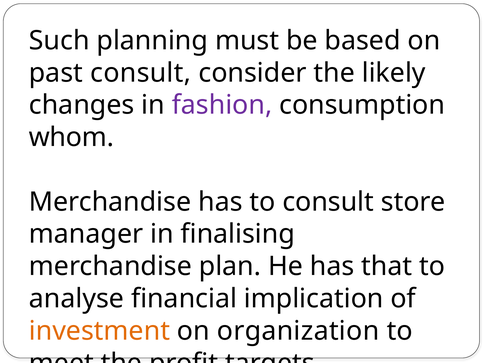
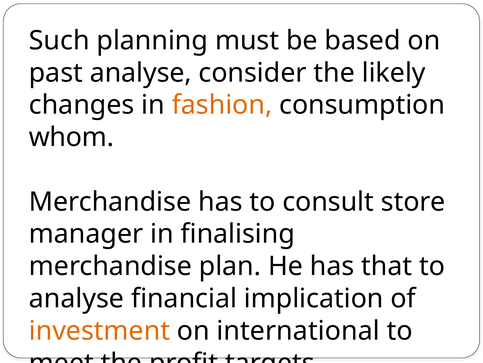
past consult: consult -> analyse
fashion colour: purple -> orange
organization: organization -> international
